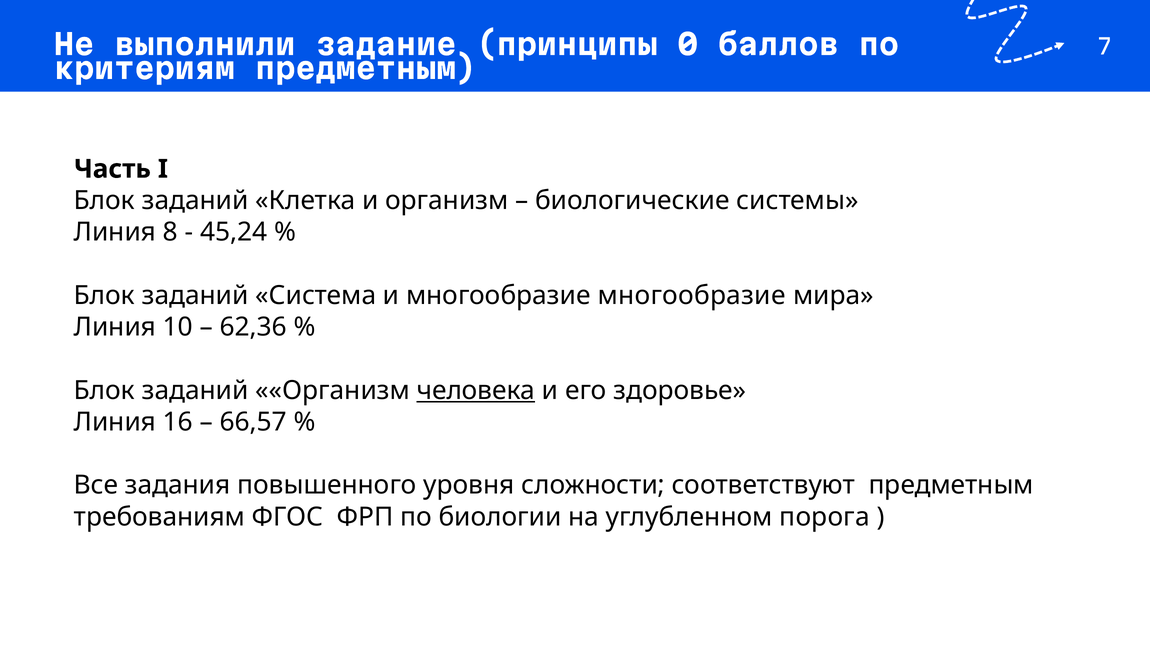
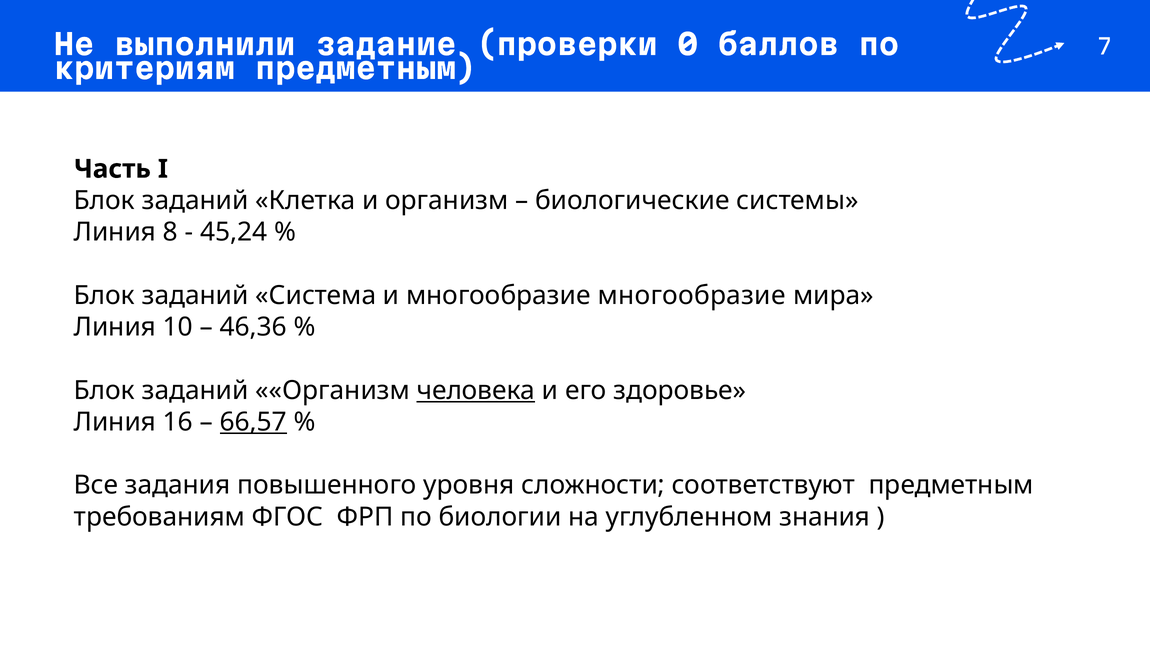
принципы: принципы -> проверки
62,36: 62,36 -> 46,36
66,57 underline: none -> present
порога: порога -> знания
